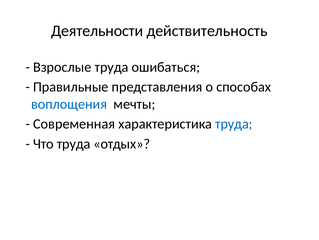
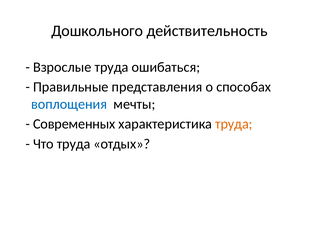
Деятельности: Деятельности -> Дошкольного
Современная: Современная -> Современных
труда at (234, 124) colour: blue -> orange
